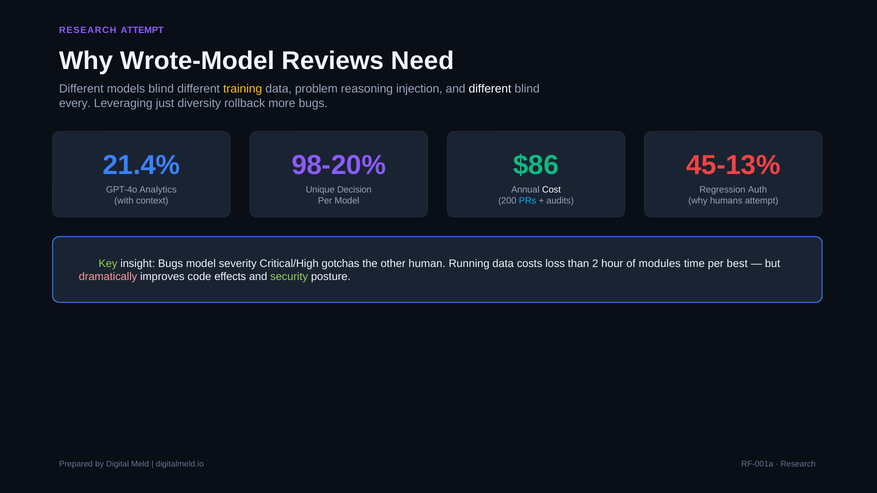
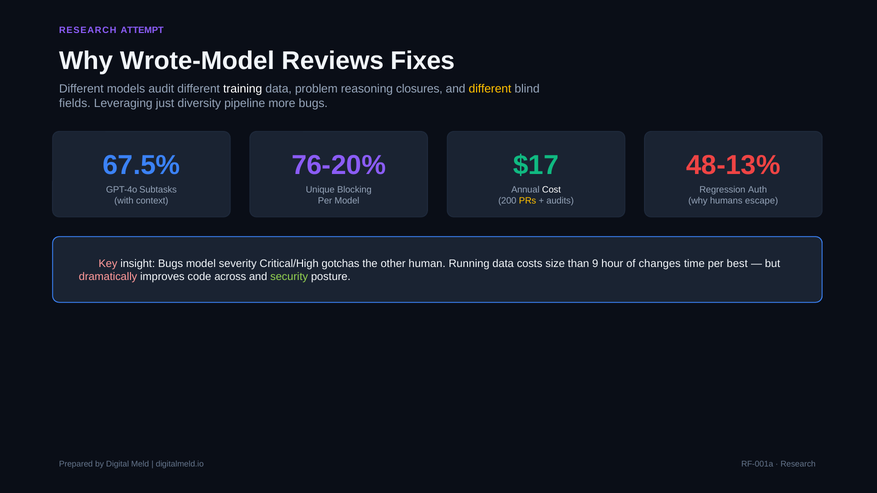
Need: Need -> Fixes
models blind: blind -> audit
training colour: yellow -> white
injection: injection -> closures
different at (490, 89) colour: white -> yellow
every: every -> fields
rollback: rollback -> pipeline
21.4%: 21.4% -> 67.5%
98-20%: 98-20% -> 76-20%
$86: $86 -> $17
45-13%: 45-13% -> 48-13%
Analytics: Analytics -> Subtasks
Decision: Decision -> Blocking
PRs colour: light blue -> yellow
humans attempt: attempt -> escape
Key colour: light green -> pink
loss: loss -> size
2: 2 -> 9
modules: modules -> changes
effects: effects -> across
